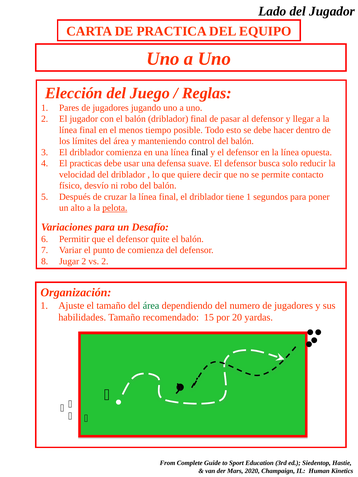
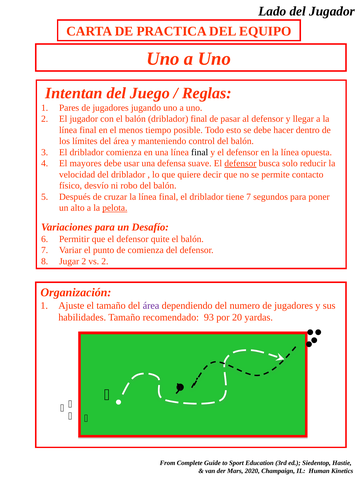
Elección: Elección -> Intentan
practicas: practicas -> mayores
defensor at (240, 163) underline: none -> present
tiene 1: 1 -> 7
área at (151, 306) colour: green -> purple
15: 15 -> 93
